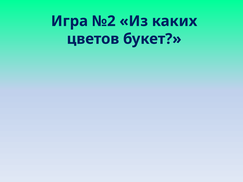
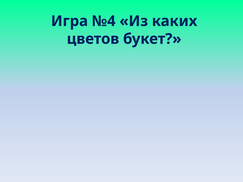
№2: №2 -> №4
